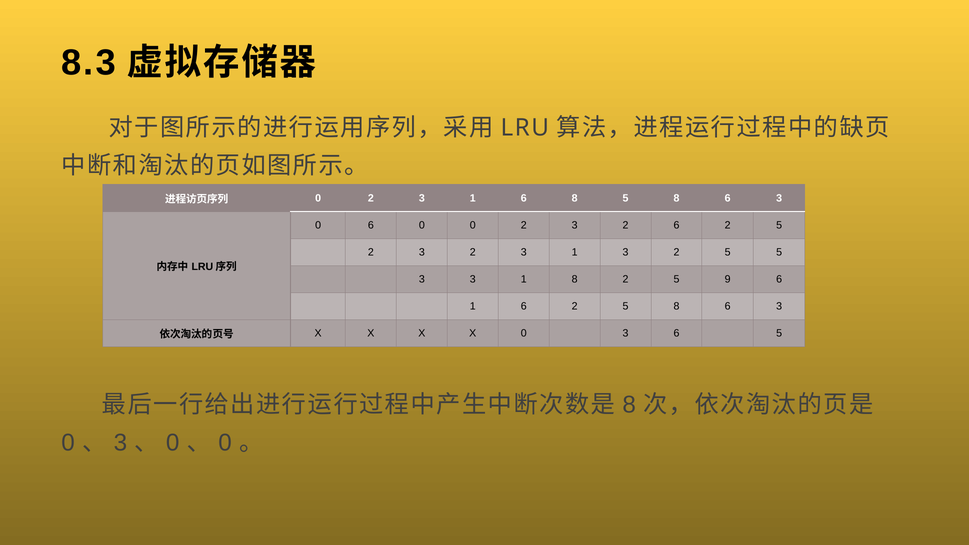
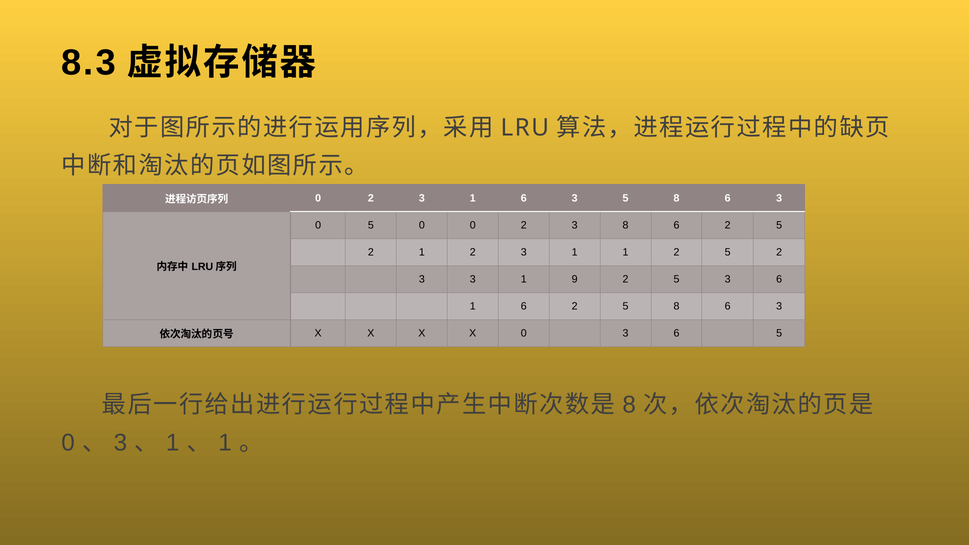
1 6 8: 8 -> 3
0 6: 6 -> 5
0 2 3 2: 2 -> 8
3 at (422, 252): 3 -> 1
1 3: 3 -> 1
5 at (779, 252): 5 -> 2
1 8: 8 -> 9
5 9: 9 -> 3
0 at (173, 443): 0 -> 1
0 at (225, 443): 0 -> 1
